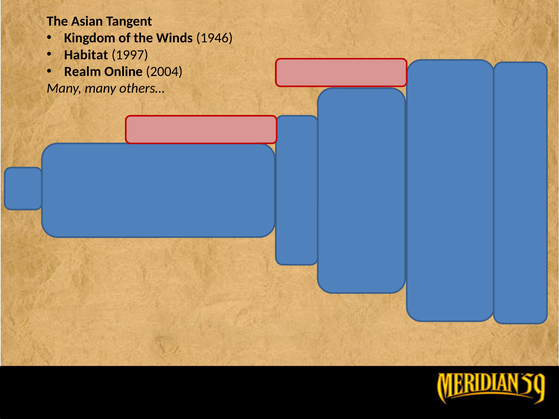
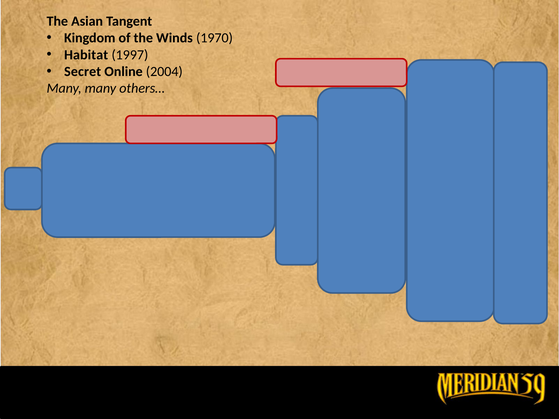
1946: 1946 -> 1970
Realm: Realm -> Secret
